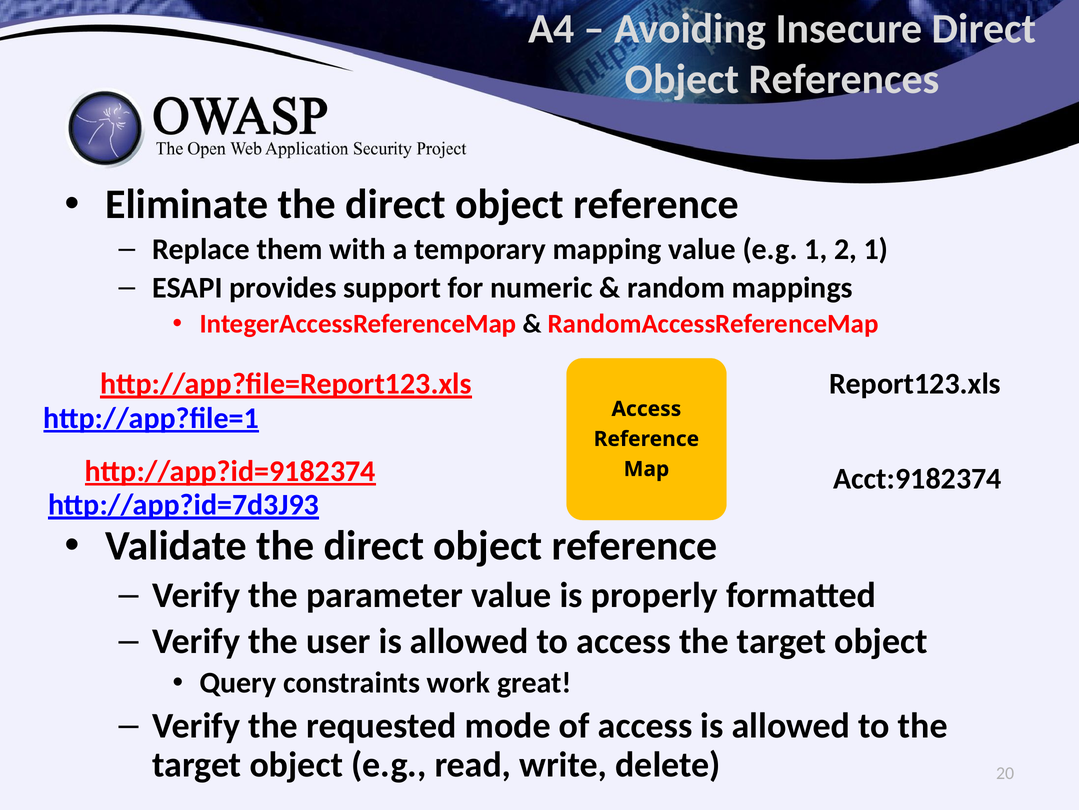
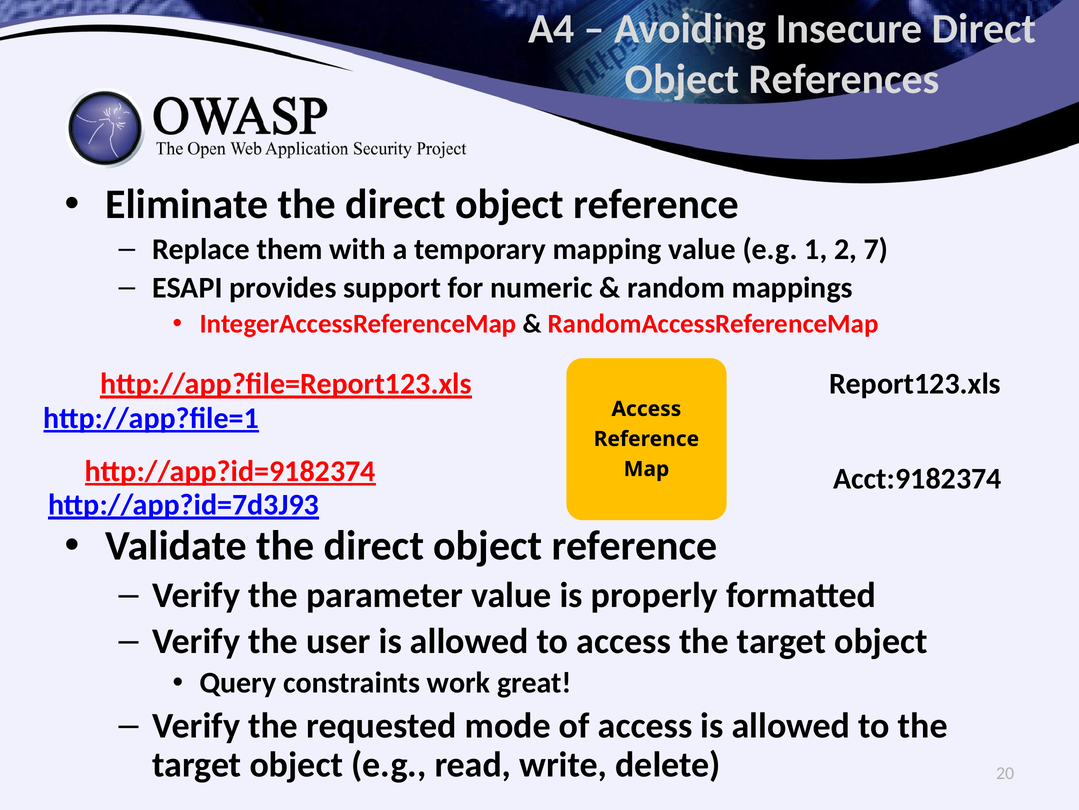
2 1: 1 -> 7
